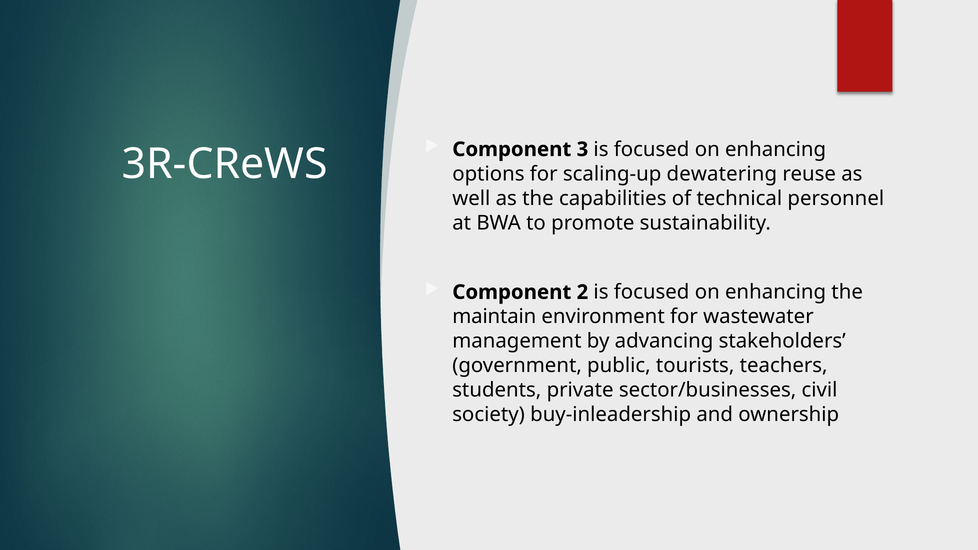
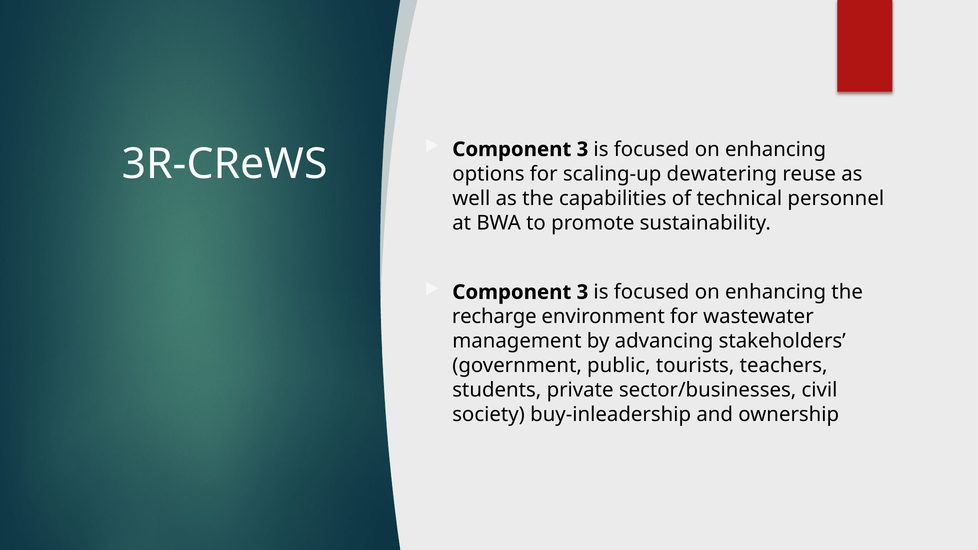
2 at (582, 292): 2 -> 3
maintain: maintain -> recharge
